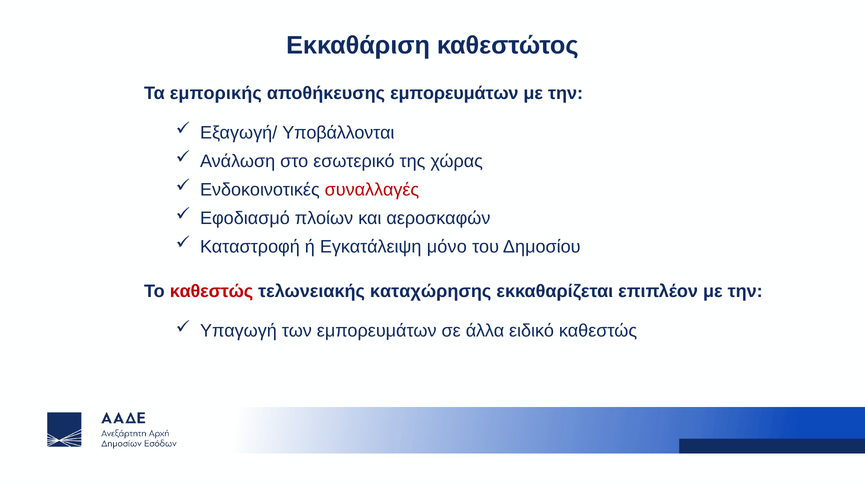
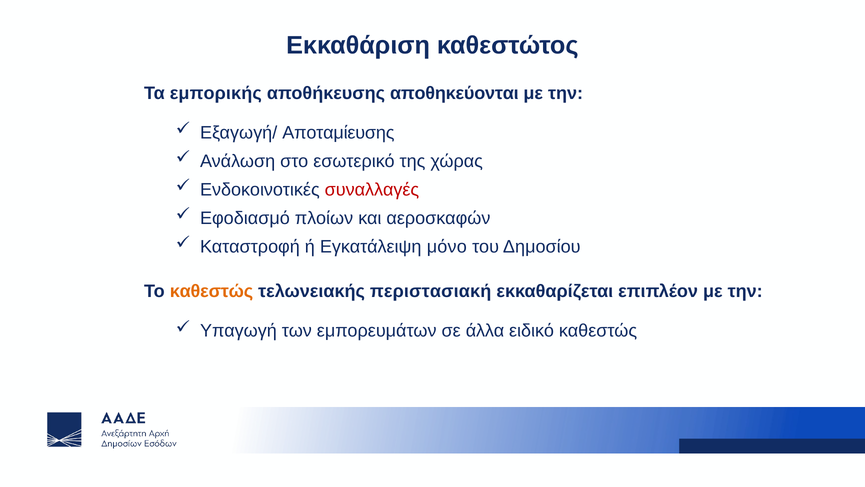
αποθήκευσης εμπορευμάτων: εμπορευμάτων -> αποθηκεύονται
Υποβάλλονται: Υποβάλλονται -> Αποταμίευσης
καθεστώς at (211, 291) colour: red -> orange
καταχώρησης: καταχώρησης -> περιστασιακή
